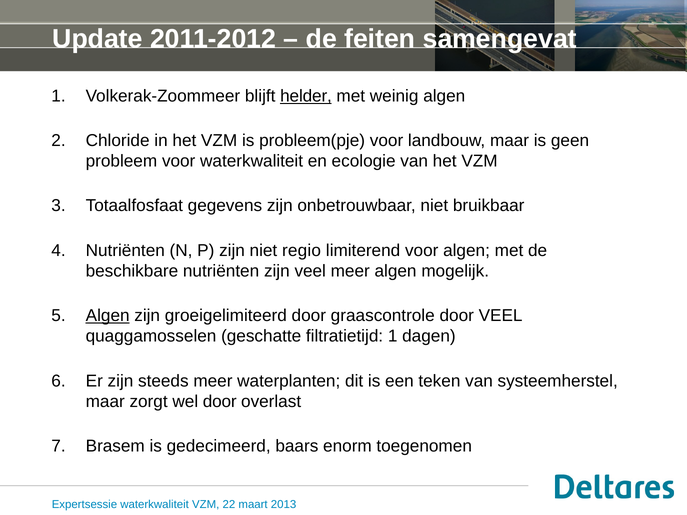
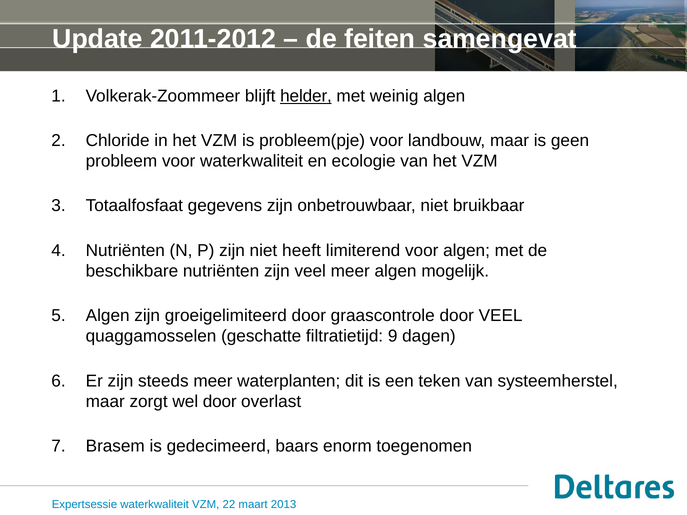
regio: regio -> heeft
Algen at (108, 316) underline: present -> none
filtratietijd 1: 1 -> 9
